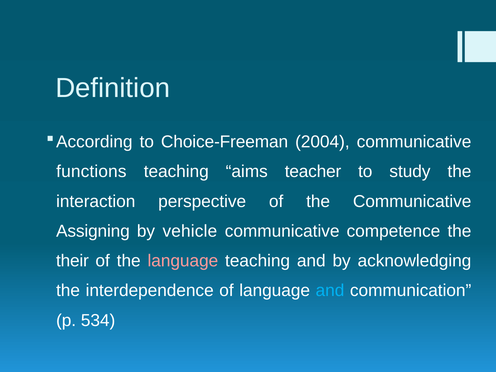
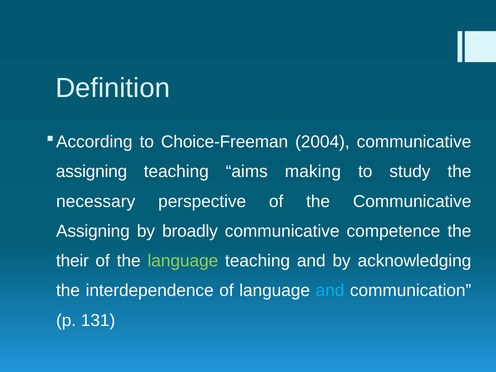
functions at (91, 172): functions -> assigning
teacher: teacher -> making
interaction: interaction -> necessary
vehicle: vehicle -> broadly
language at (183, 261) colour: pink -> light green
534: 534 -> 131
